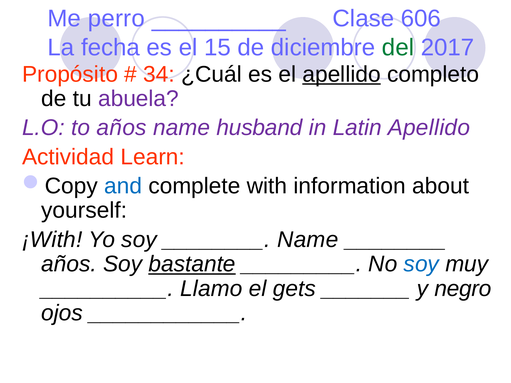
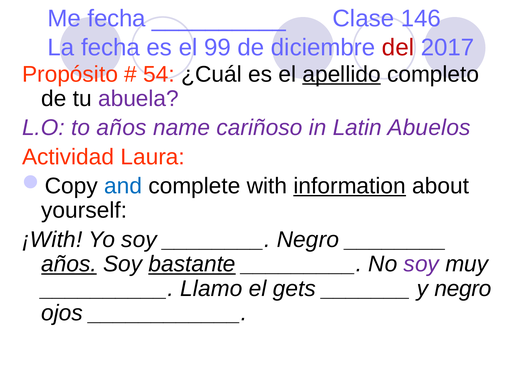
Me perro: perro -> fecha
606: 606 -> 146
15: 15 -> 99
del colour: green -> red
34: 34 -> 54
husband: husband -> cariñoso
Latin Apellido: Apellido -> Abuelos
Learn: Learn -> Laura
information underline: none -> present
Name at (308, 240): Name -> Negro
años at (69, 264) underline: none -> present
soy at (421, 264) colour: blue -> purple
